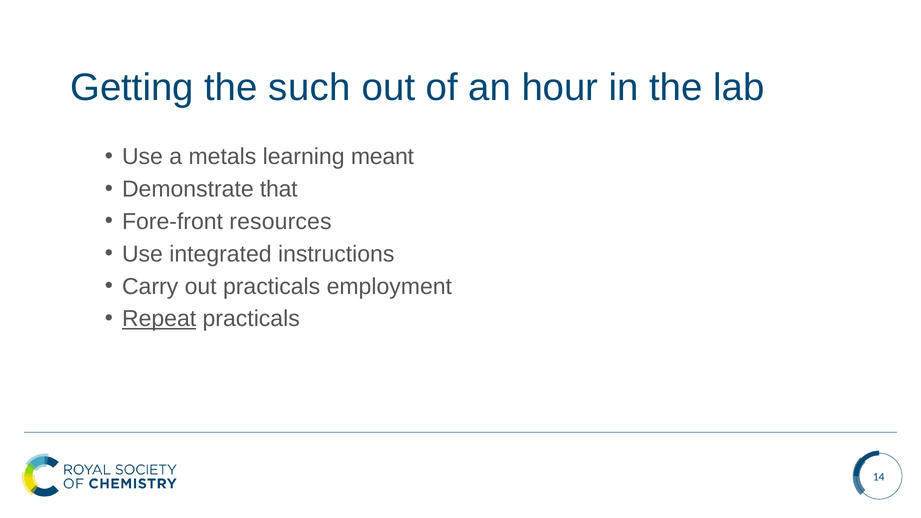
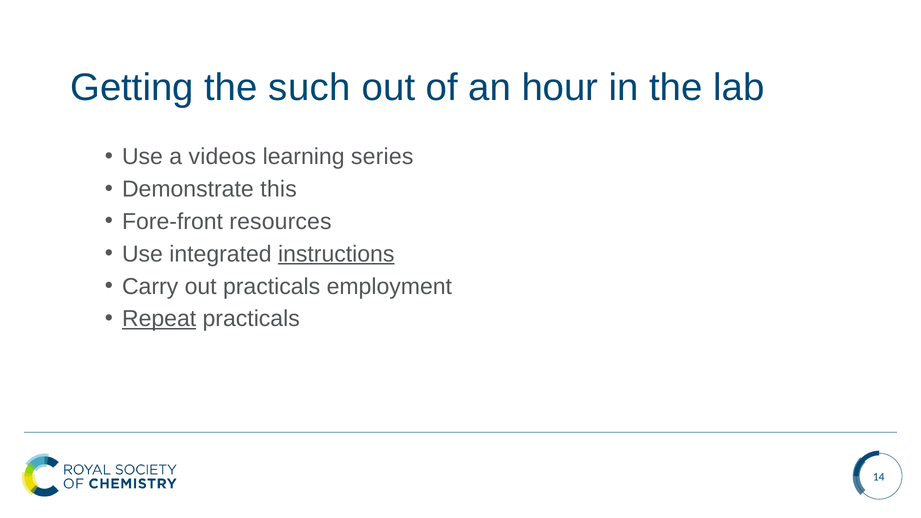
metals: metals -> videos
meant: meant -> series
that: that -> this
instructions underline: none -> present
